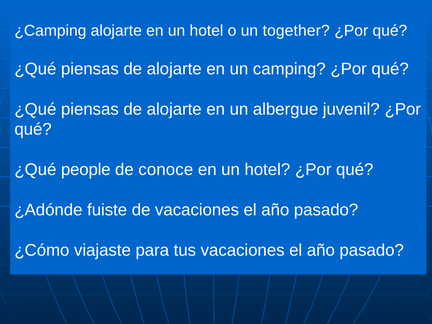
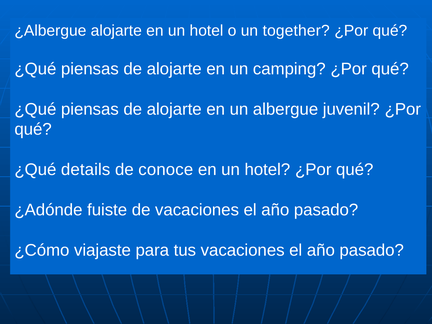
¿Camping: ¿Camping -> ¿Albergue
people: people -> details
